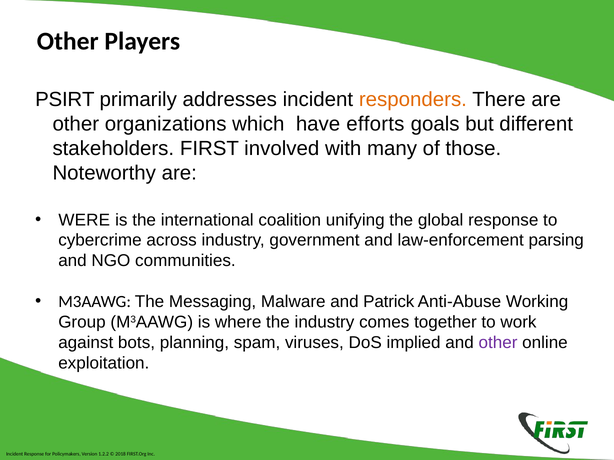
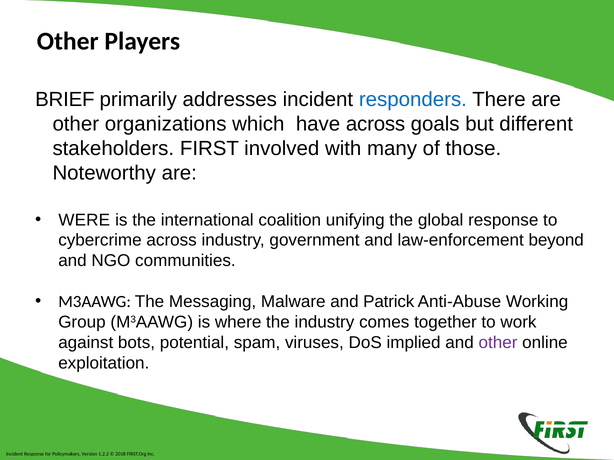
PSIRT: PSIRT -> BRIEF
responders colour: orange -> blue
have efforts: efforts -> across
parsing: parsing -> beyond
planning: planning -> potential
